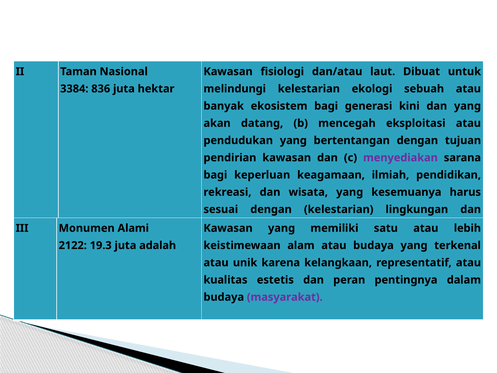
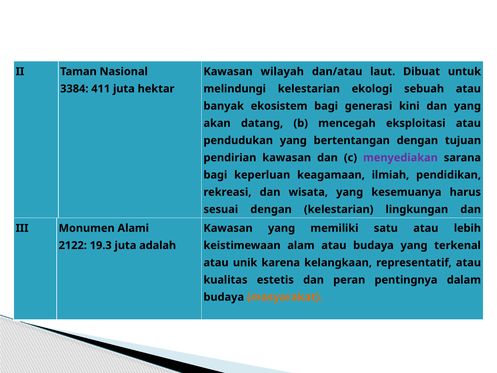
fisiologi: fisiologi -> wilayah
836: 836 -> 411
masyarakat colour: purple -> orange
